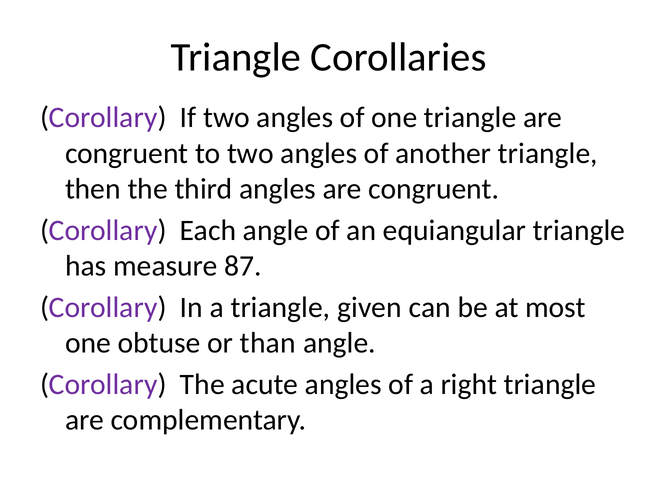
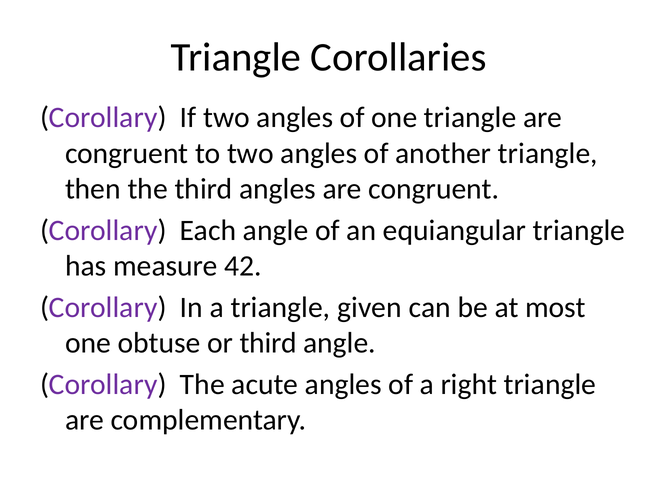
87: 87 -> 42
or than: than -> third
